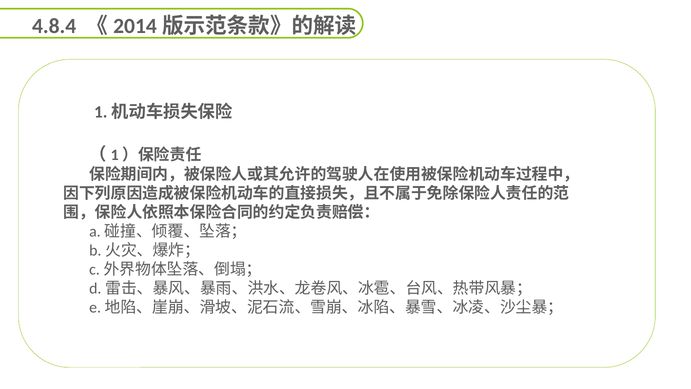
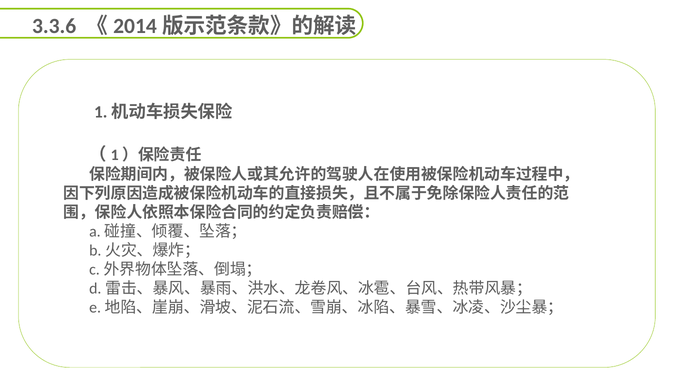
4.8.4: 4.8.4 -> 3.3.6
